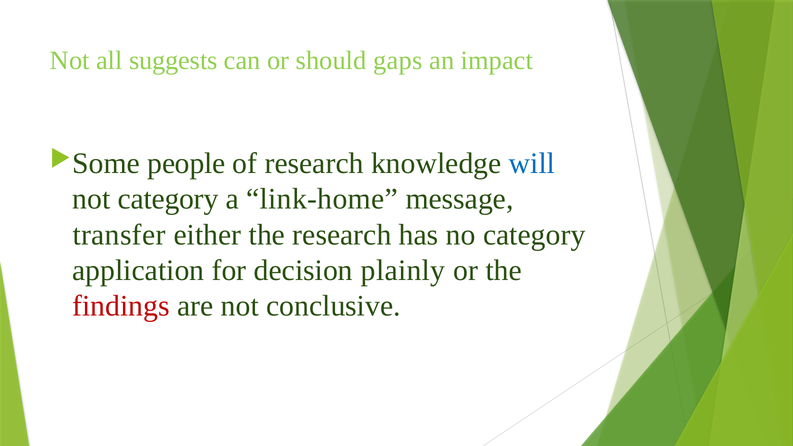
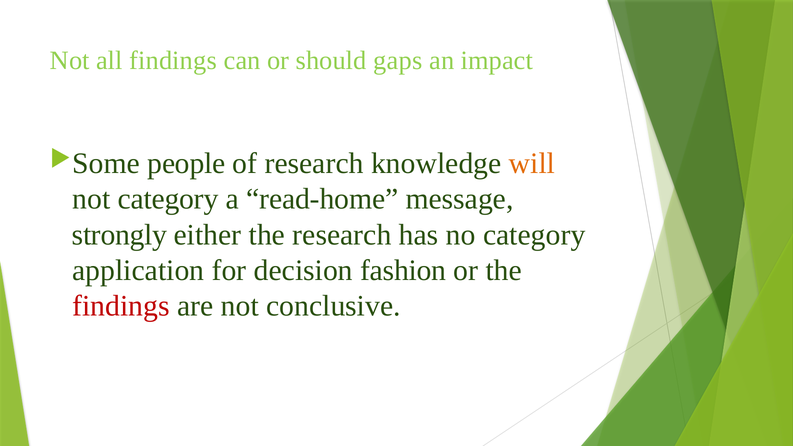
all suggests: suggests -> findings
will colour: blue -> orange
link-home: link-home -> read-home
transfer: transfer -> strongly
plainly: plainly -> fashion
